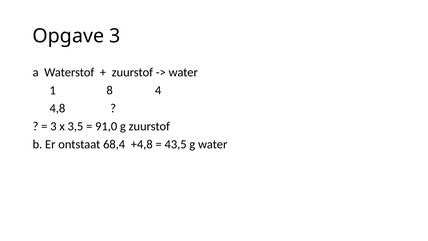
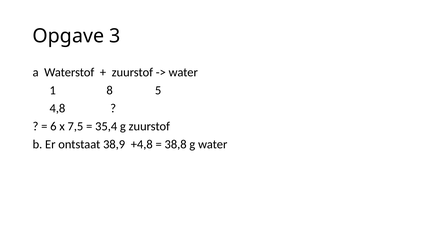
4: 4 -> 5
3 at (53, 126): 3 -> 6
3,5: 3,5 -> 7,5
91,0: 91,0 -> 35,4
68,4: 68,4 -> 38,9
43,5: 43,5 -> 38,8
